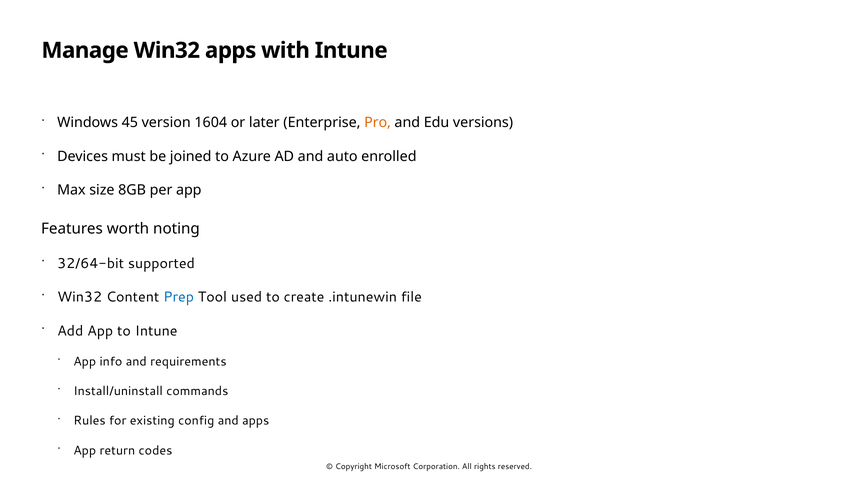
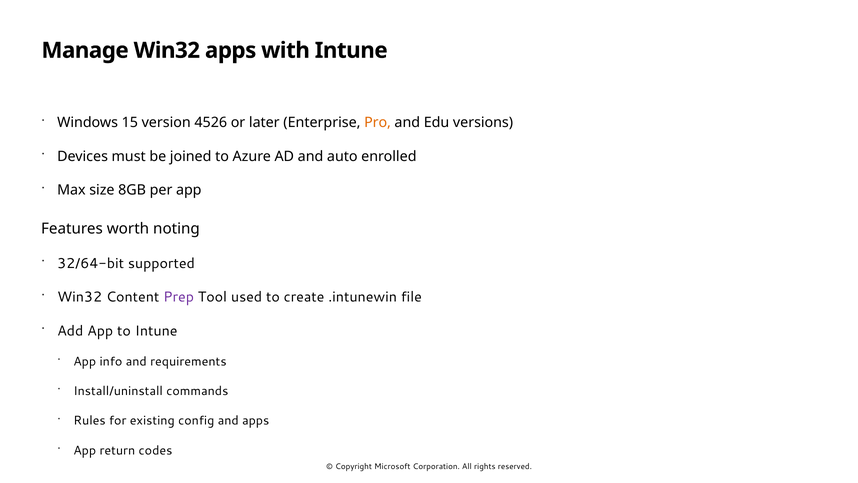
45: 45 -> 15
1604: 1604 -> 4526
Prep colour: blue -> purple
